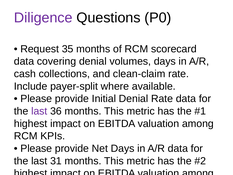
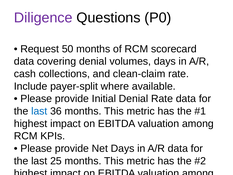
35: 35 -> 50
last at (39, 111) colour: purple -> blue
31: 31 -> 25
